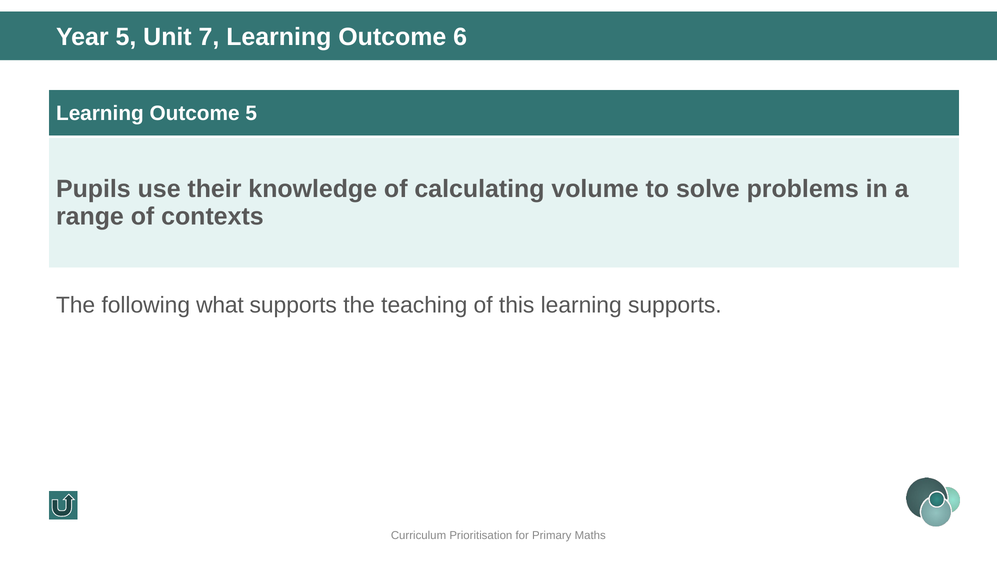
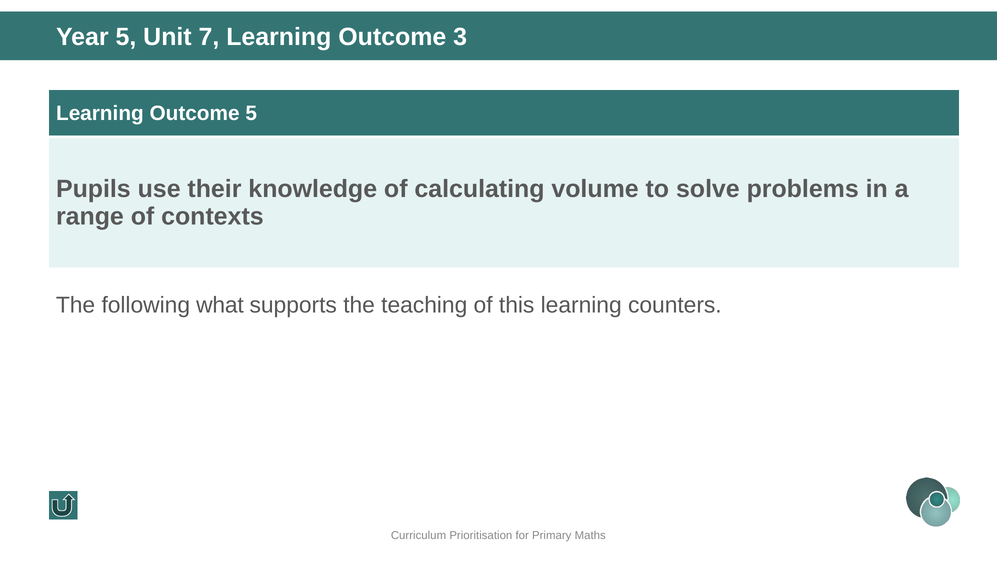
6: 6 -> 3
learning supports: supports -> counters
